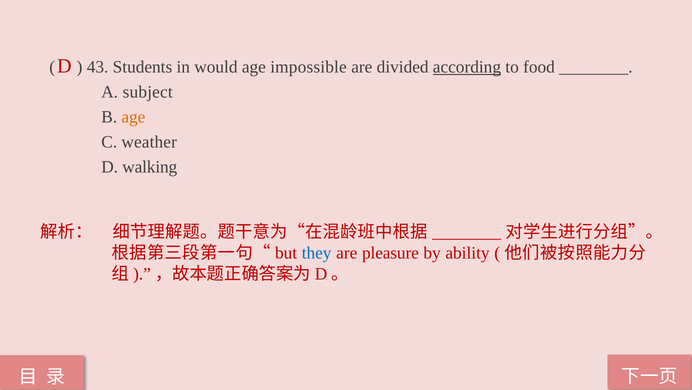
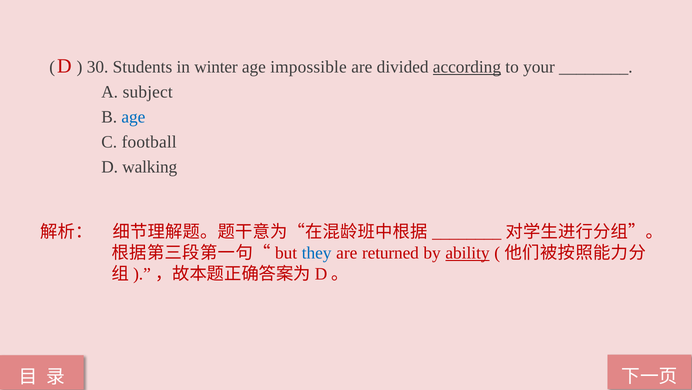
43: 43 -> 30
would: would -> winter
food: food -> your
age at (133, 117) colour: orange -> blue
weather: weather -> football
pleasure: pleasure -> returned
ability underline: none -> present
